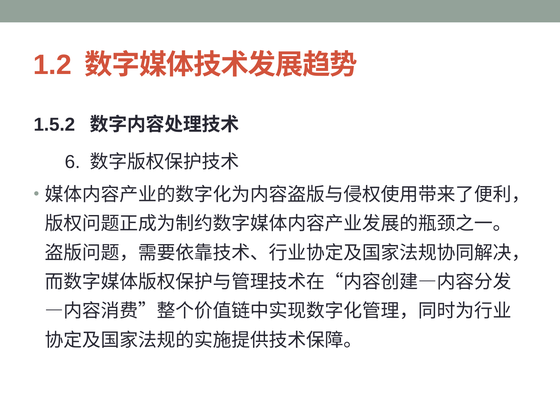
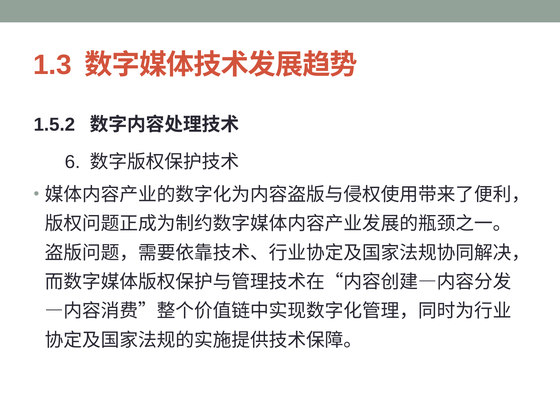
1.2: 1.2 -> 1.3
